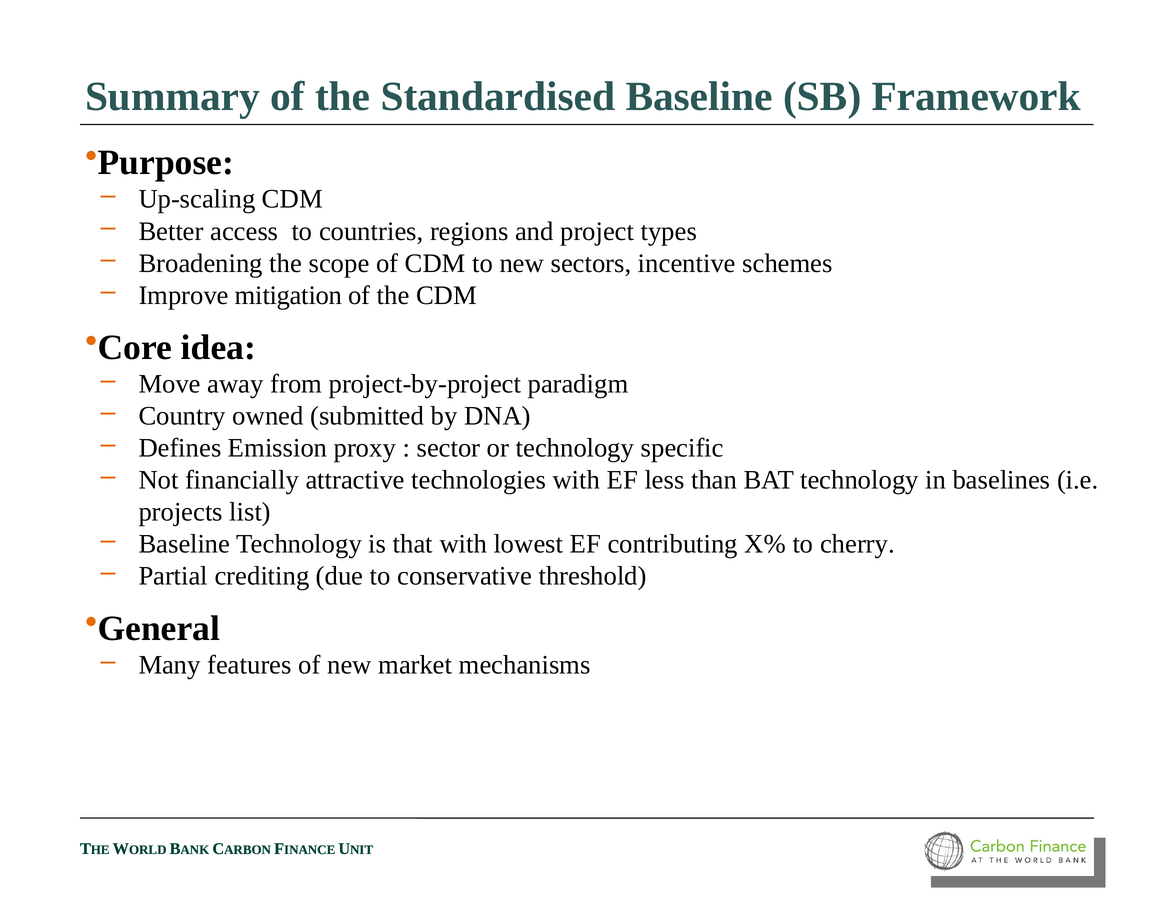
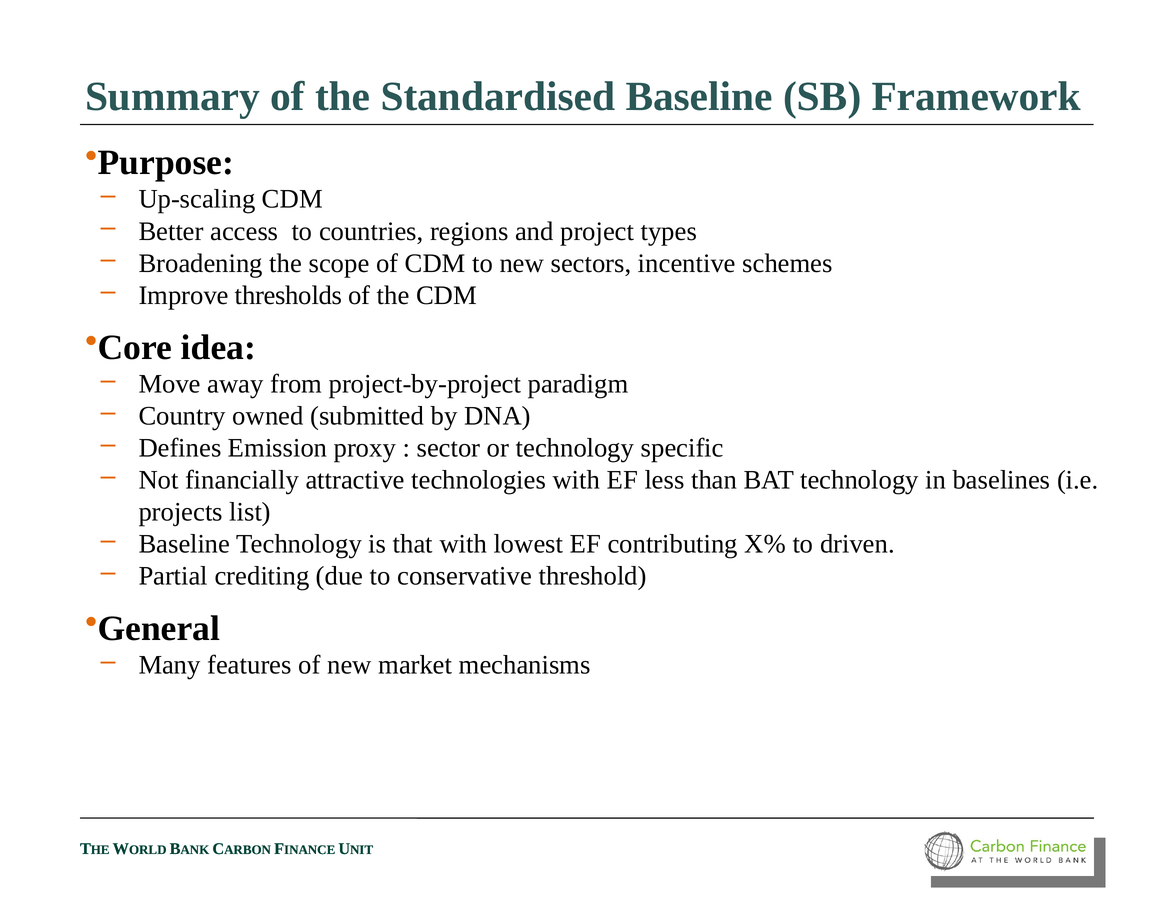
mitigation: mitigation -> thresholds
cherry: cherry -> driven
